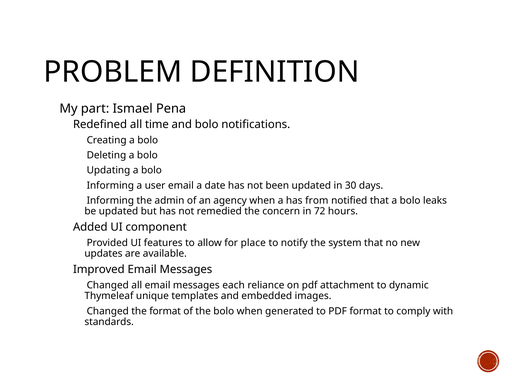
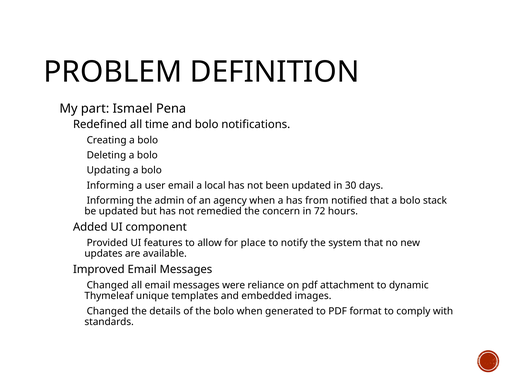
date: date -> local
leaks: leaks -> stack
each: each -> were
the format: format -> details
